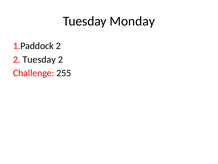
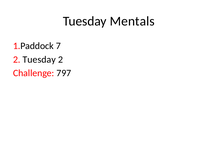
Monday: Monday -> Mentals
1.Paddock 2: 2 -> 7
255: 255 -> 797
